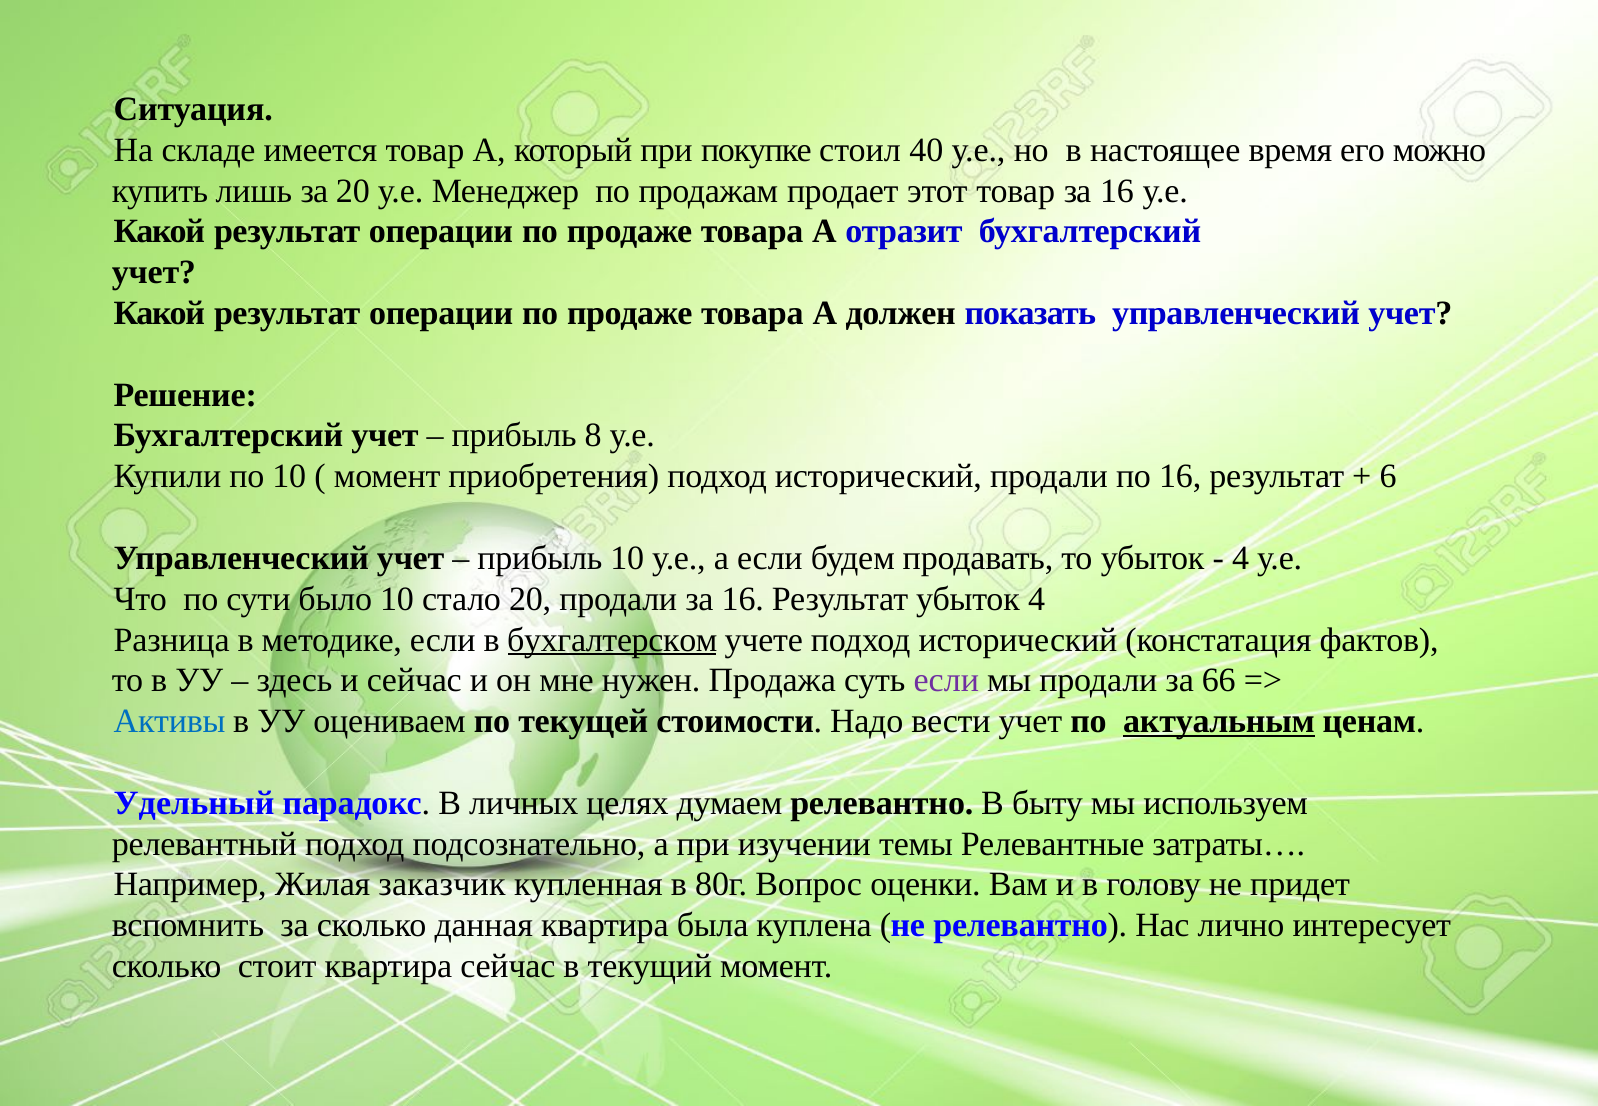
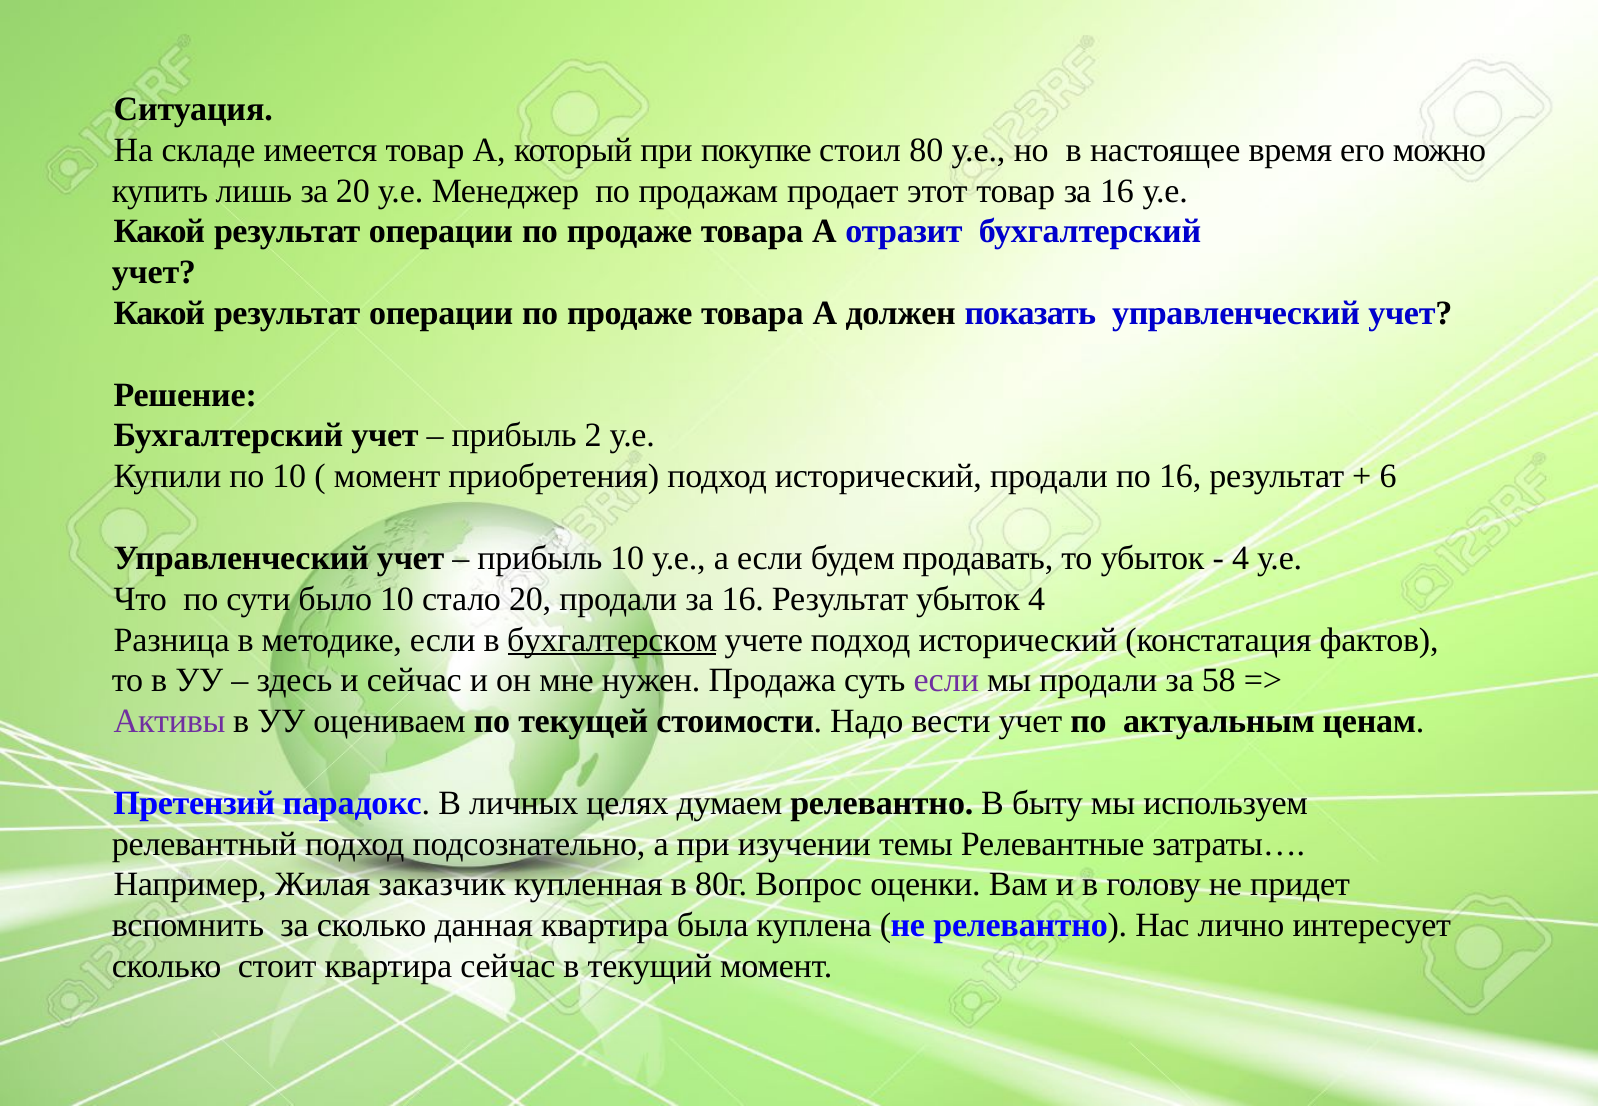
40: 40 -> 80
8: 8 -> 2
66: 66 -> 58
Активы colour: blue -> purple
актуальным underline: present -> none
Удельный: Удельный -> Претензий
